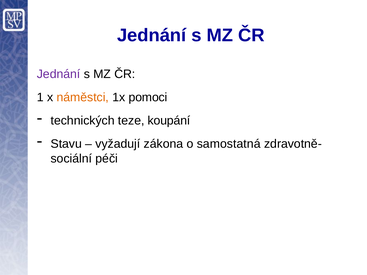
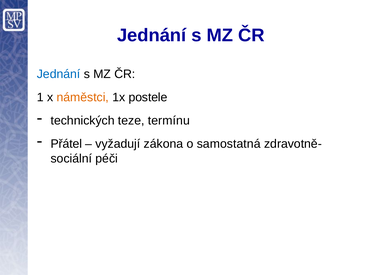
Jednání at (59, 74) colour: purple -> blue
pomoci: pomoci -> postele
koupání: koupání -> termínu
Stavu: Stavu -> Přátel
